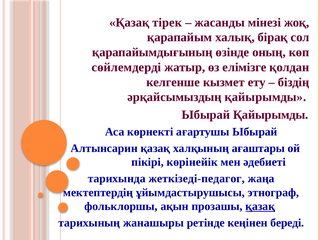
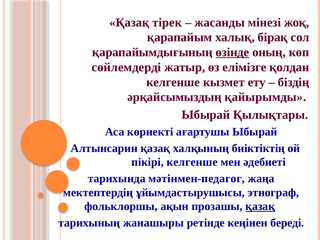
өзінде underline: none -> present
Ыбырай Қайырымды: Қайырымды -> Қылықтары
ағаштары: ағаштары -> биіктіктің
пікірі көрінейік: көрінейік -> келгенше
жеткізеді-педагог: жеткізеді-педагог -> мәтінмен-педагог
